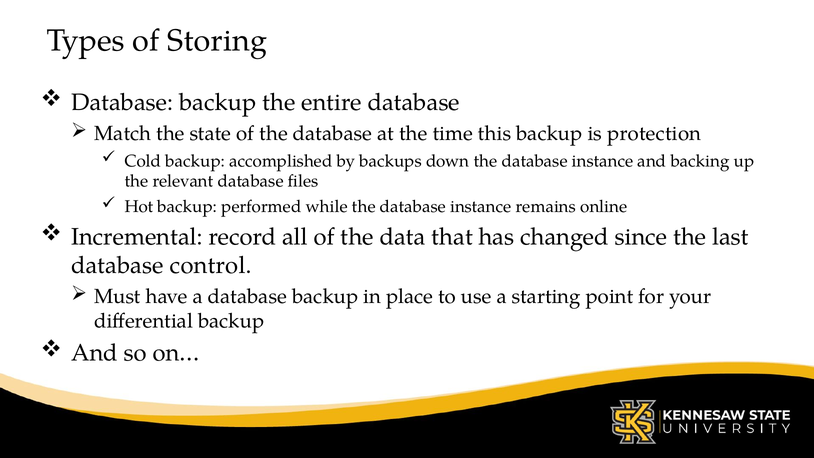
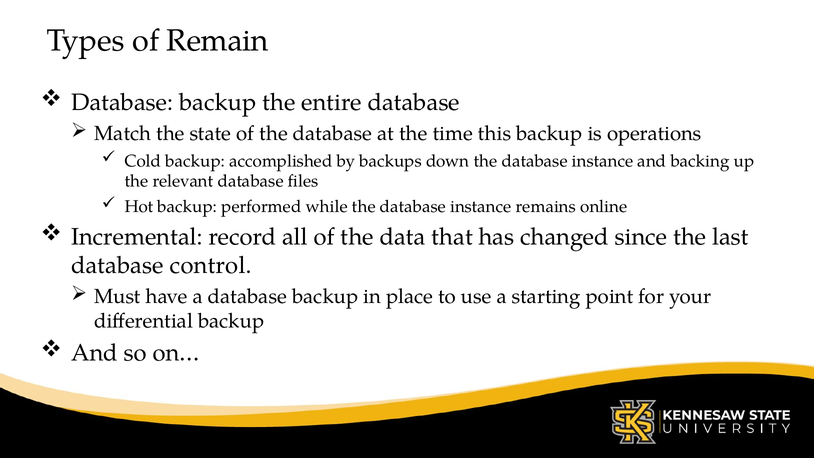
Storing: Storing -> Remain
protection: protection -> operations
